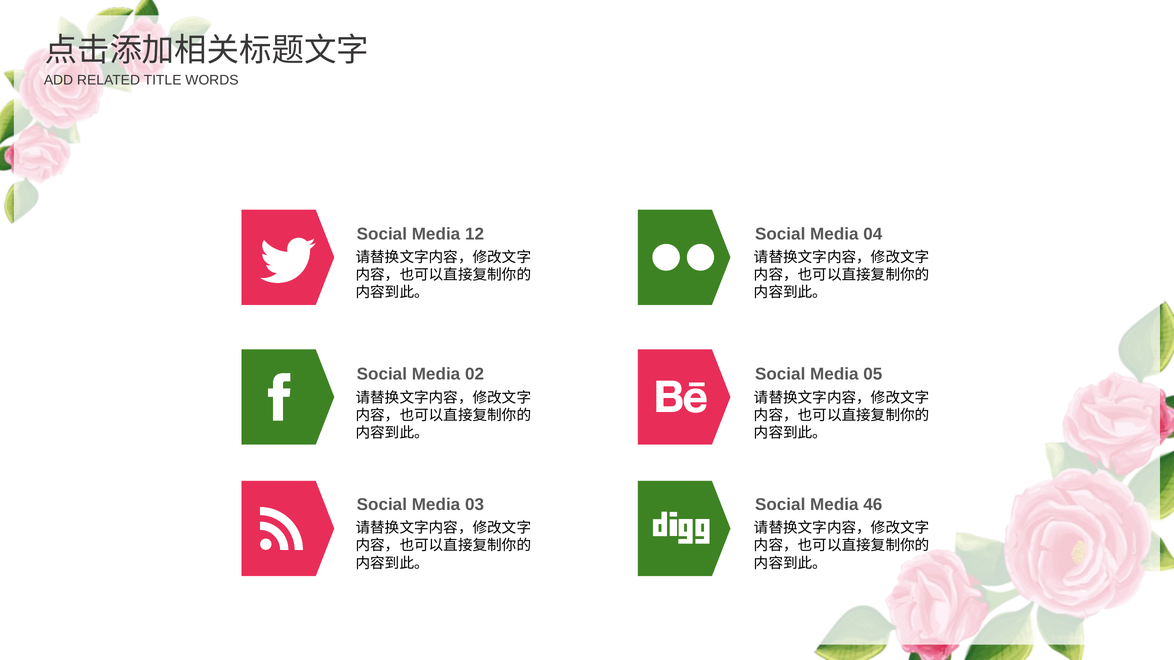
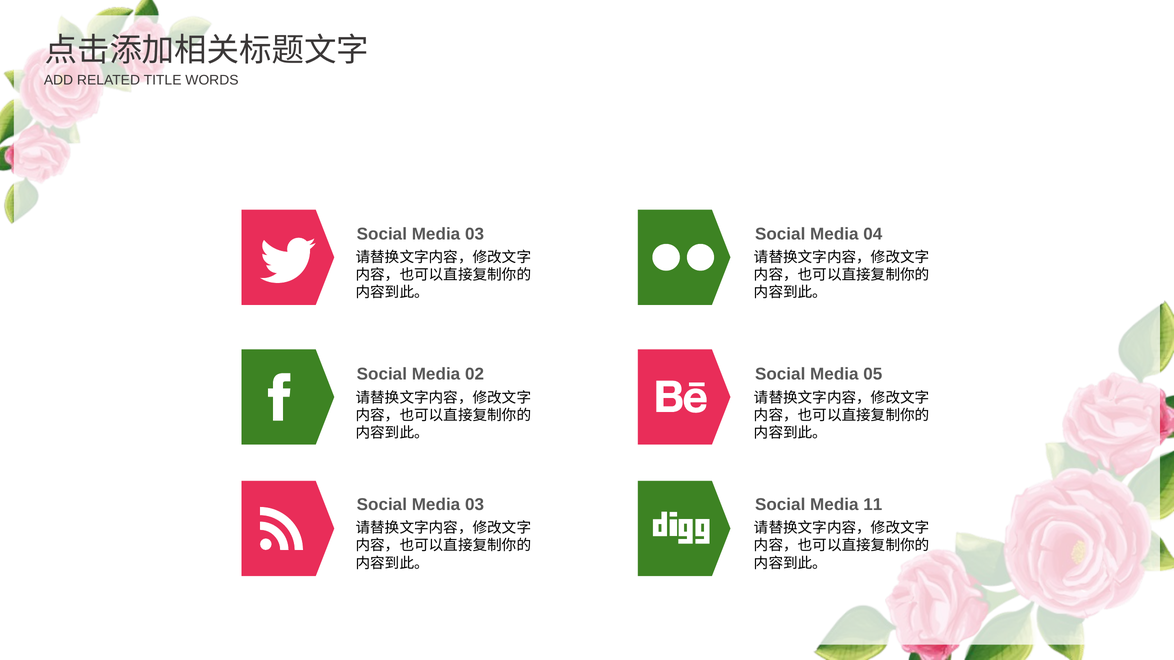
12 at (475, 234): 12 -> 03
46: 46 -> 11
